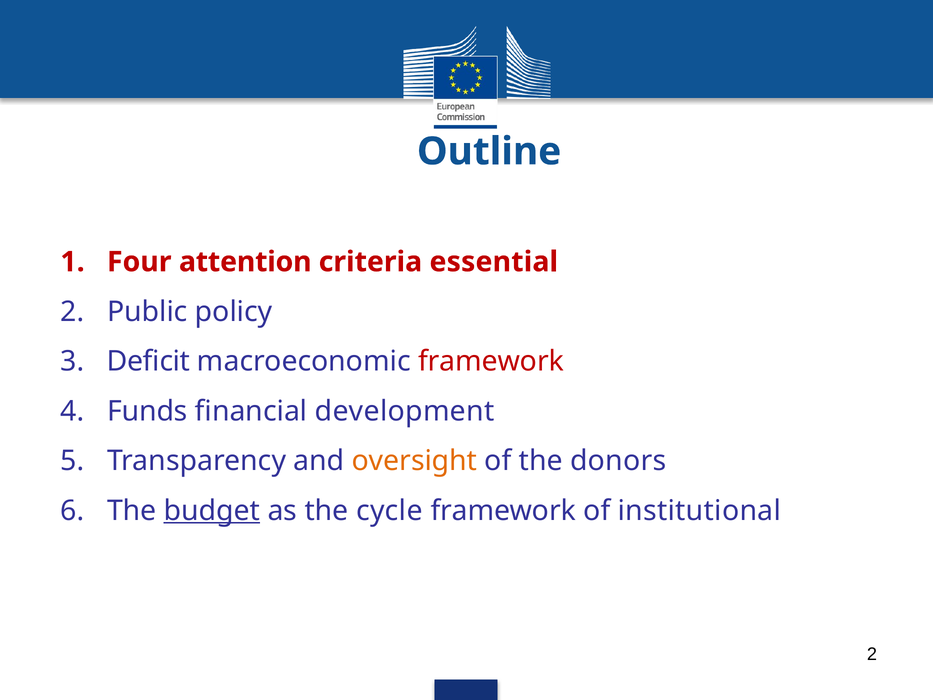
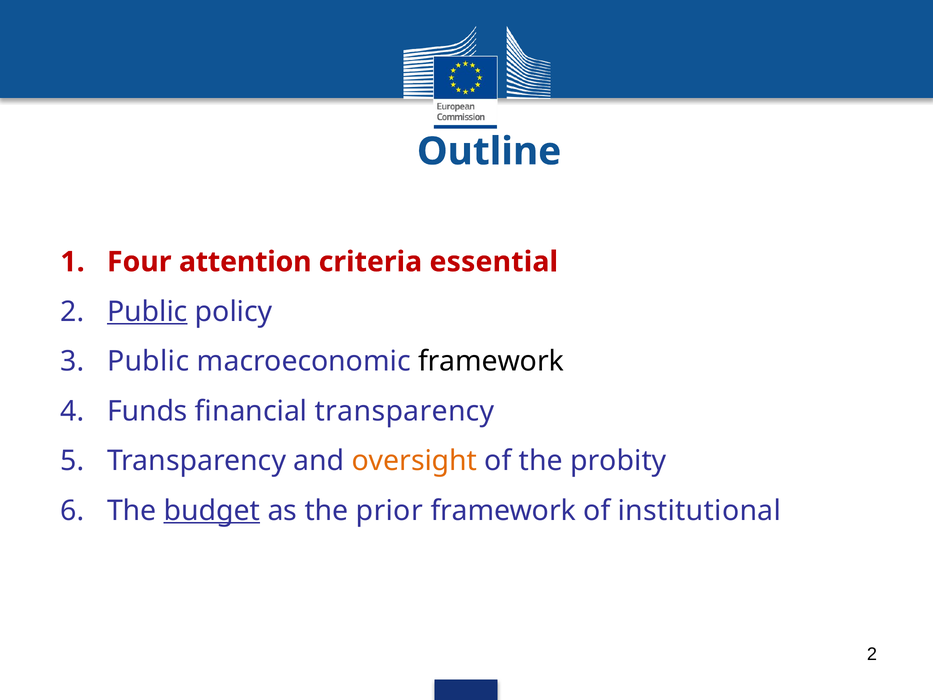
Public at (147, 311) underline: none -> present
Deficit at (148, 361): Deficit -> Public
framework at (491, 361) colour: red -> black
financial development: development -> transparency
donors: donors -> probity
cycle: cycle -> prior
